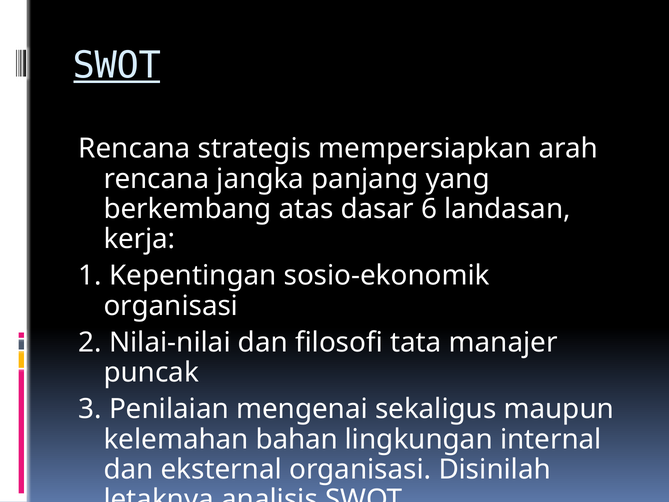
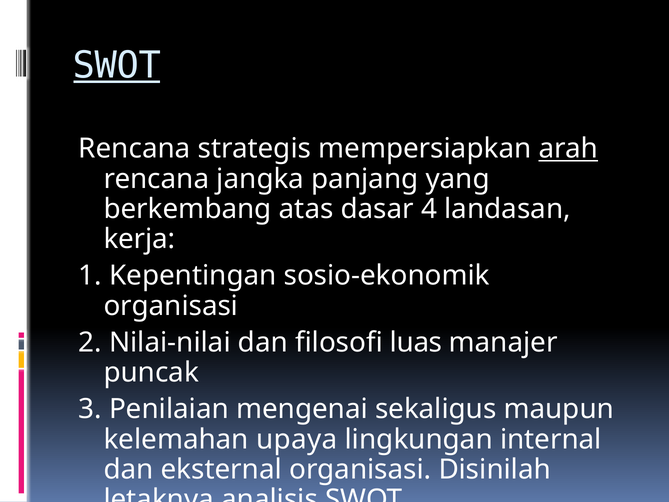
arah underline: none -> present
6: 6 -> 4
tata: tata -> luas
bahan: bahan -> upaya
